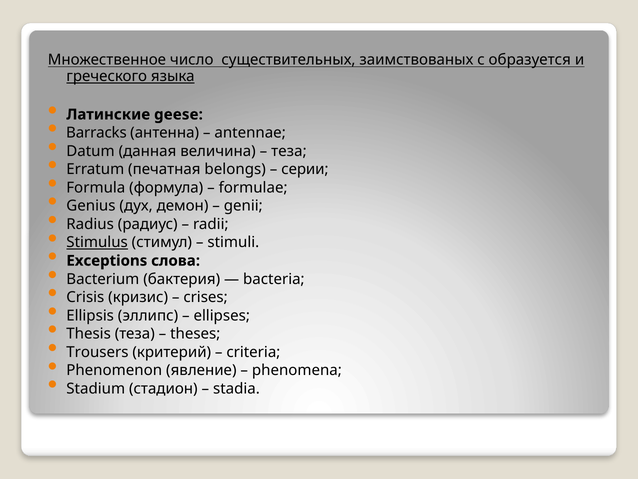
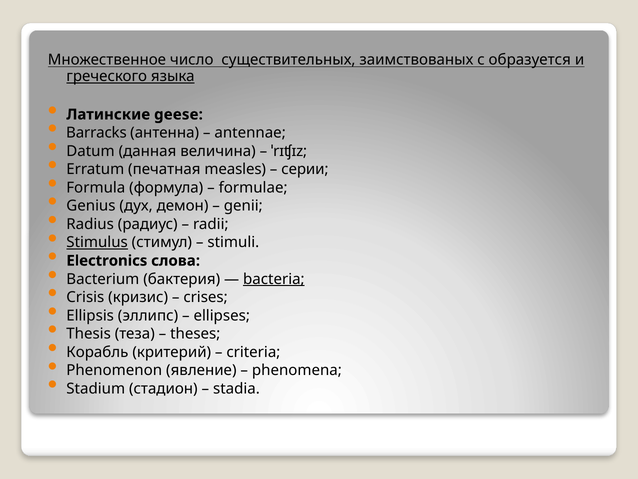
теза at (289, 151): теза -> ˈrɪʧɪz
belongs: belongs -> measles
Exceptions: Exceptions -> Electronics
bacteria underline: none -> present
Trousers: Trousers -> Корабль
